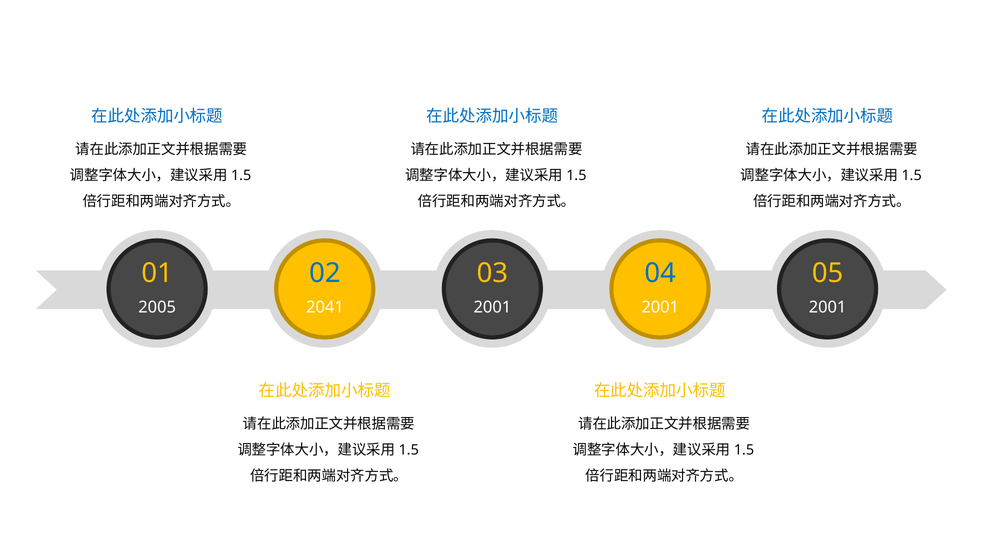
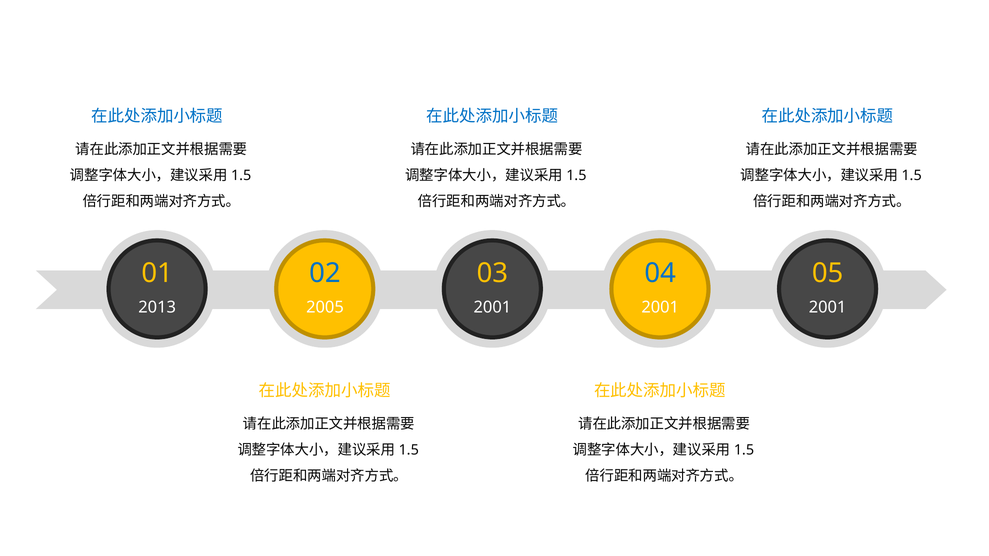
2005: 2005 -> 2013
2041: 2041 -> 2005
